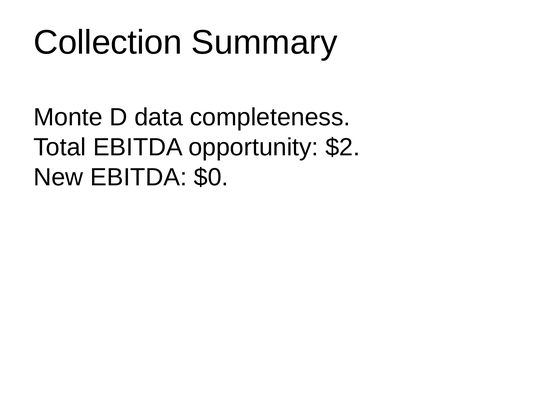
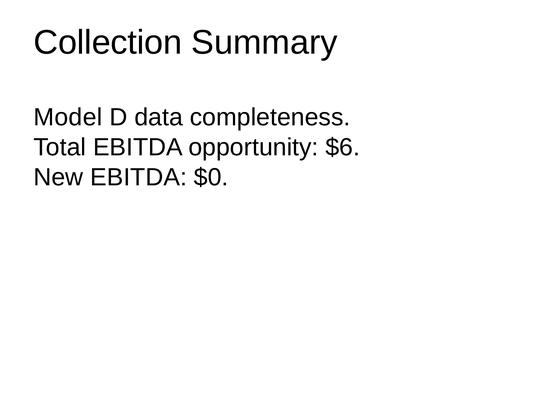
Monte: Monte -> Model
$2: $2 -> $6
